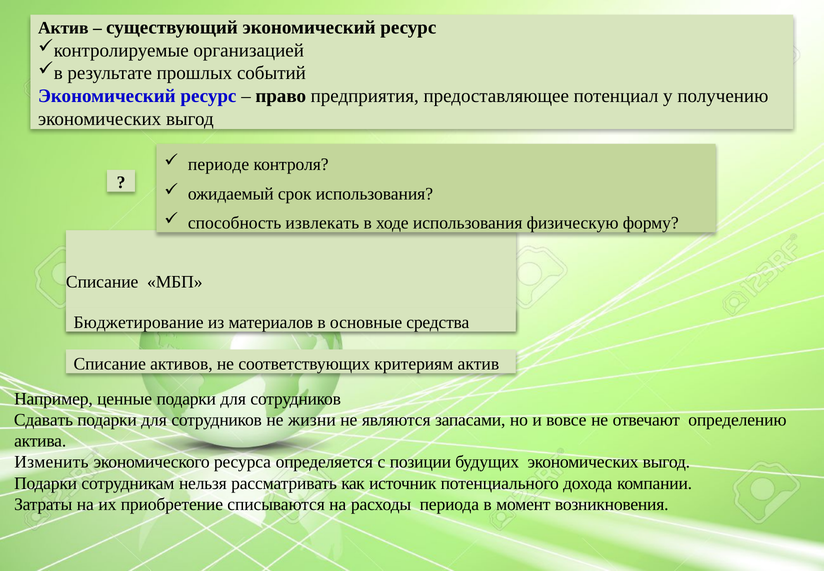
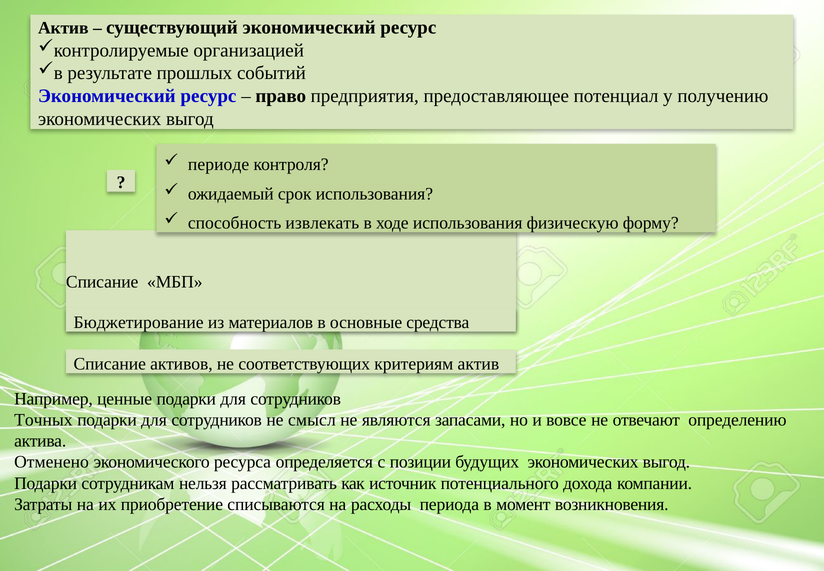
Сдавать: Сдавать -> Точных
жизни: жизни -> смысл
Изменить: Изменить -> Отменено
